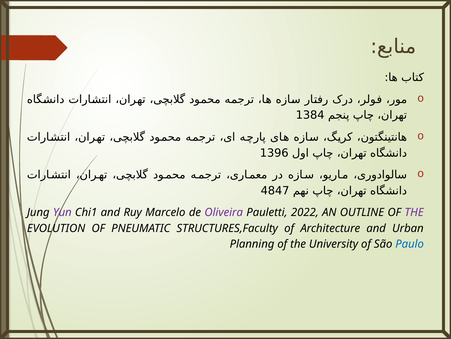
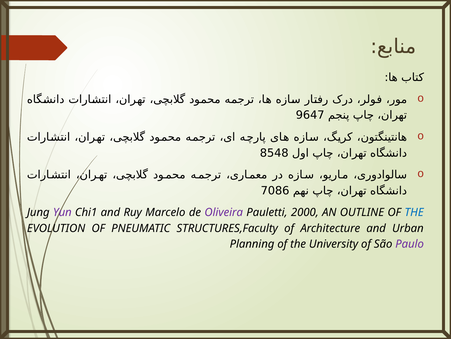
1384: 1384 -> 9647
1396: 1396 -> 8548
4847: 4847 -> 7086
2022: 2022 -> 2000
THE at (414, 212) colour: purple -> blue
Paulo colour: blue -> purple
